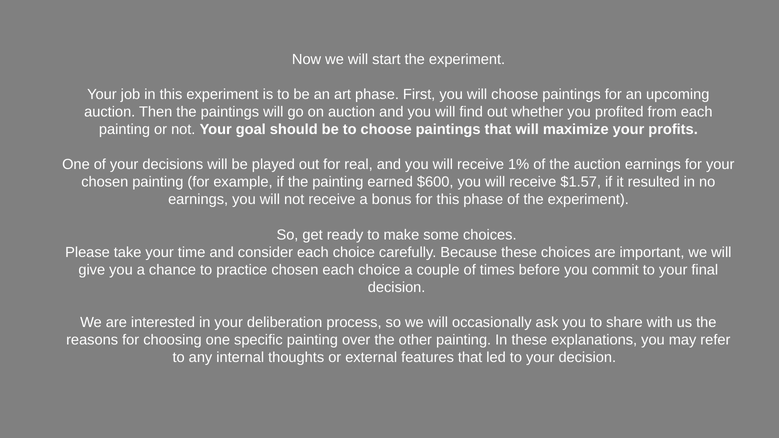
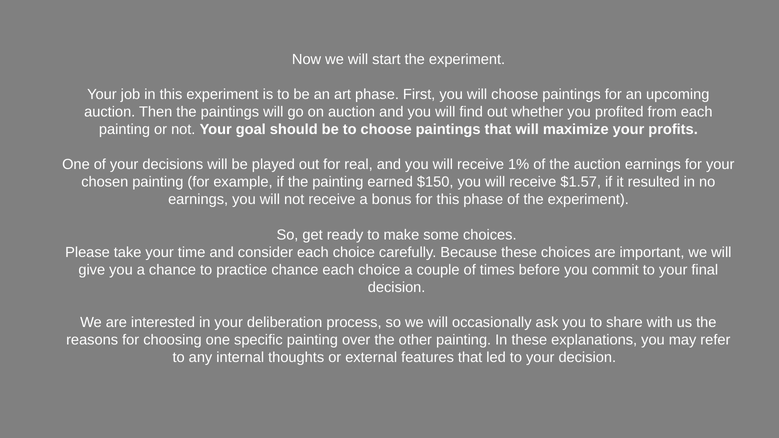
$600: $600 -> $150
practice chosen: chosen -> chance
